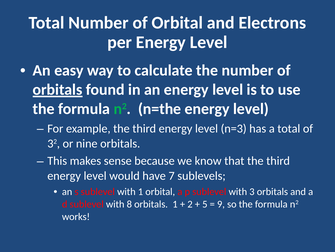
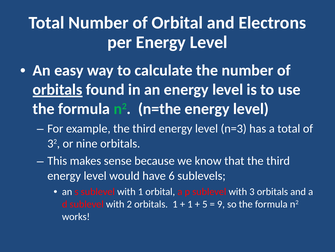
7: 7 -> 6
8: 8 -> 2
2 at (190, 204): 2 -> 1
